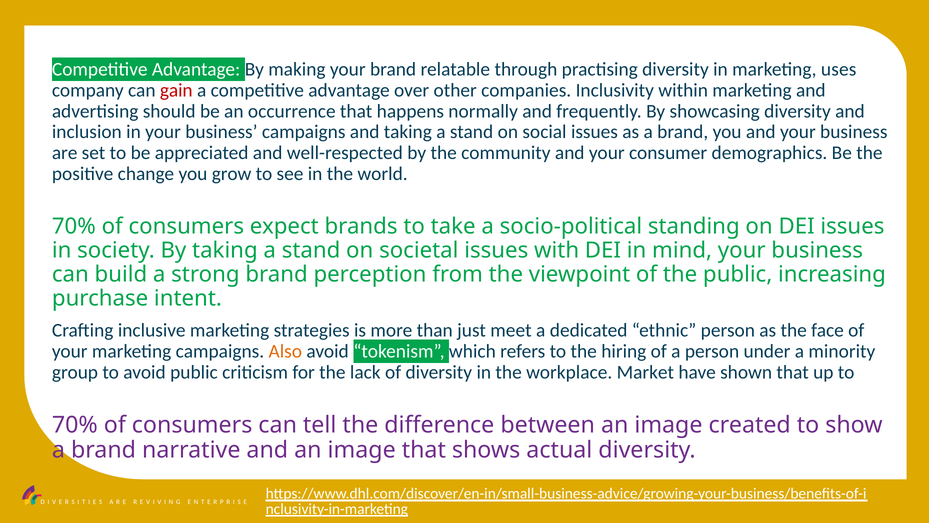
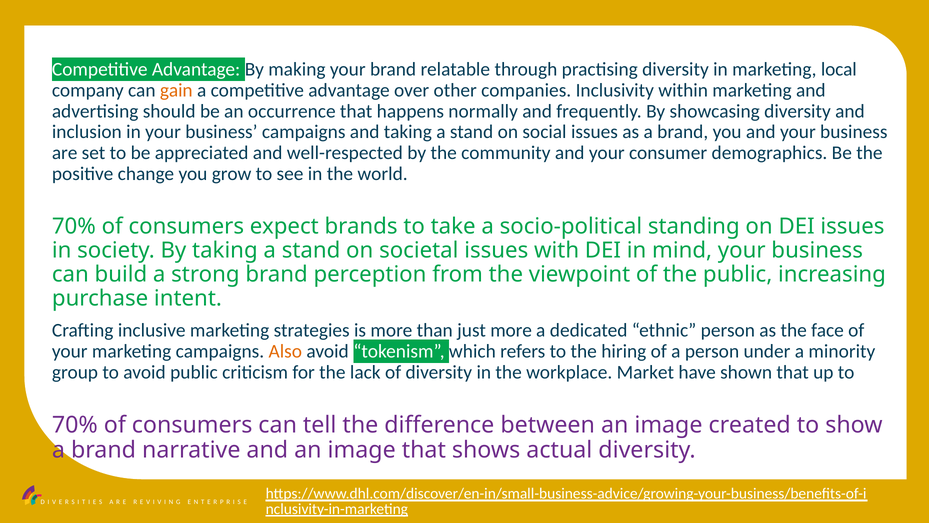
uses: uses -> local
gain colour: red -> orange
just meet: meet -> more
